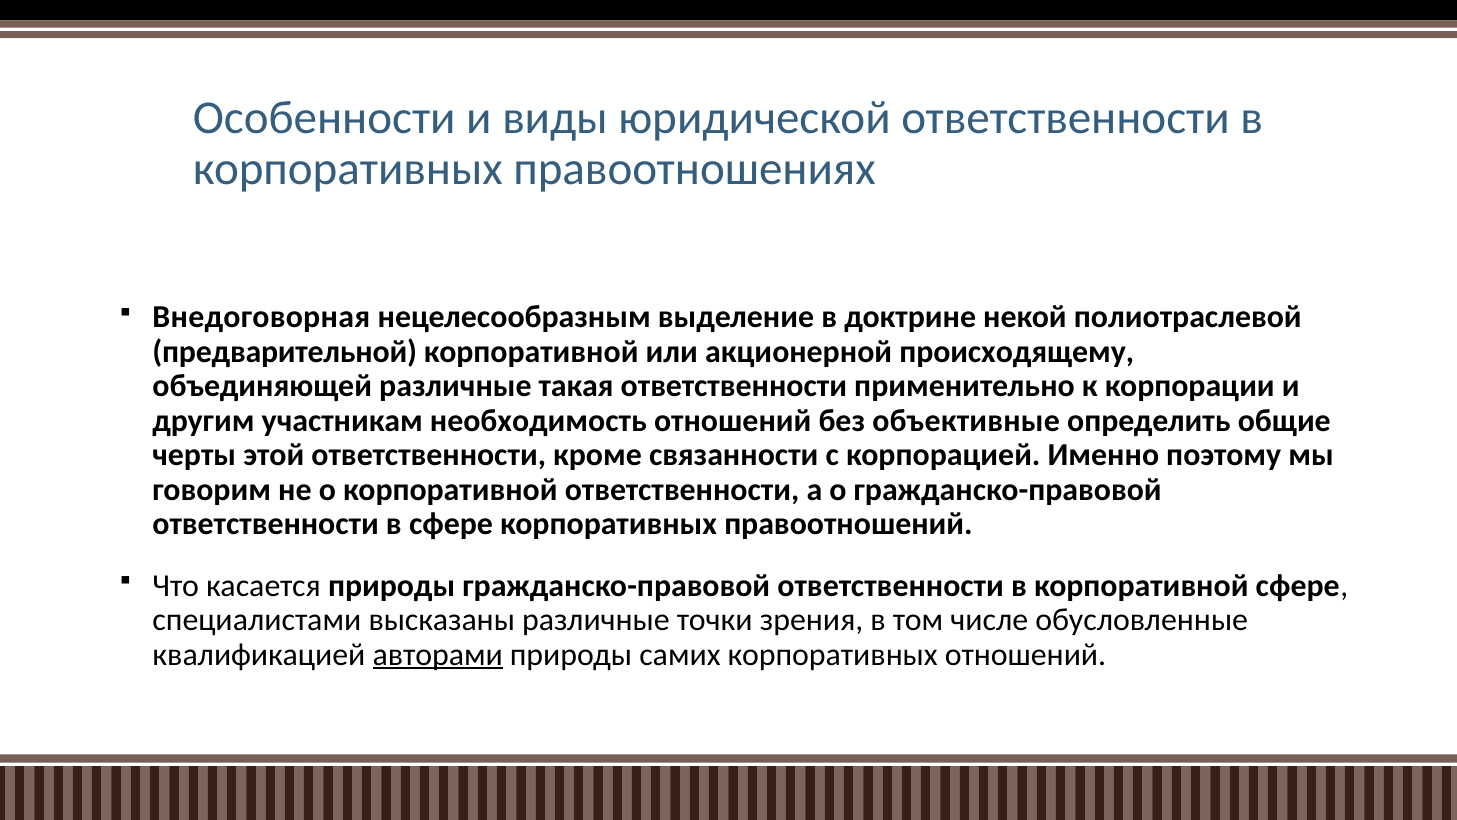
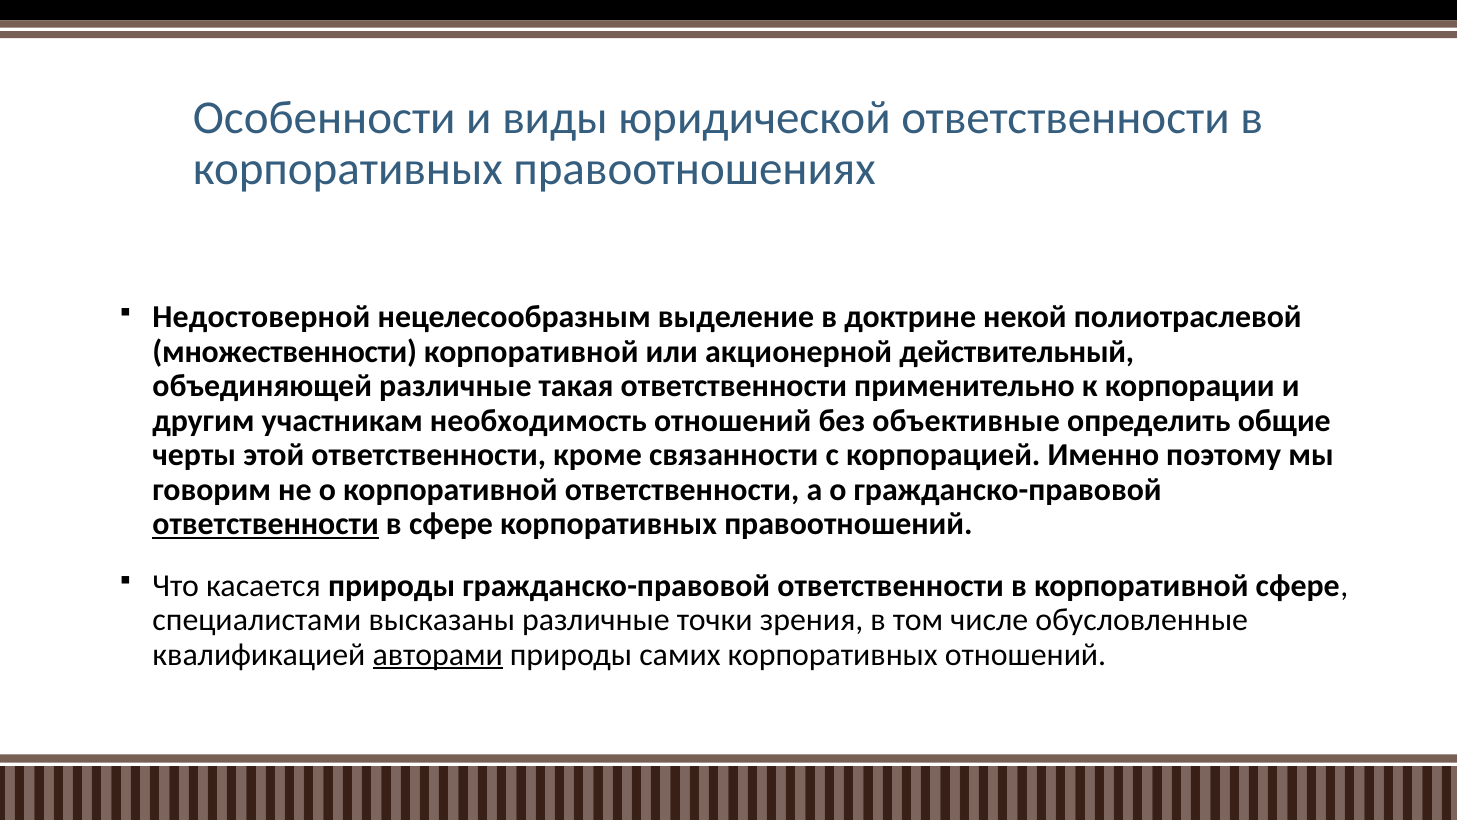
Внедоговорная: Внедоговорная -> Недостоверной
предварительной: предварительной -> множественности
происходящему: происходящему -> действительный
ответственности at (266, 524) underline: none -> present
